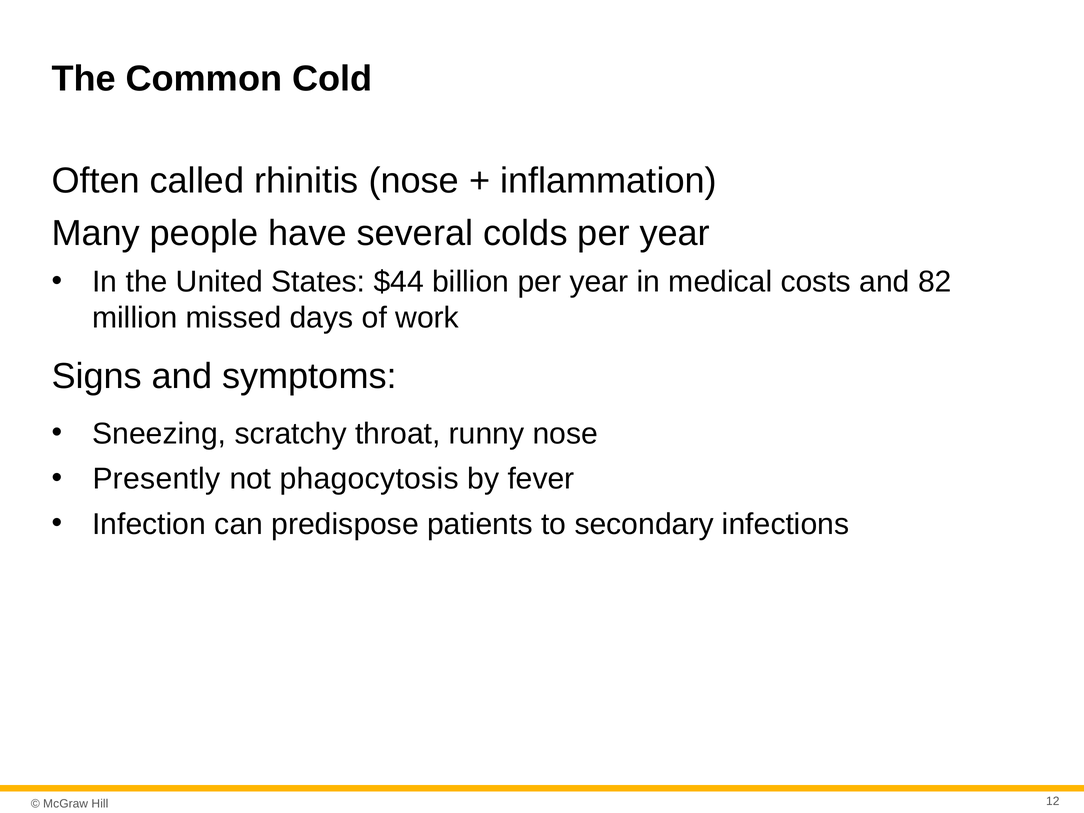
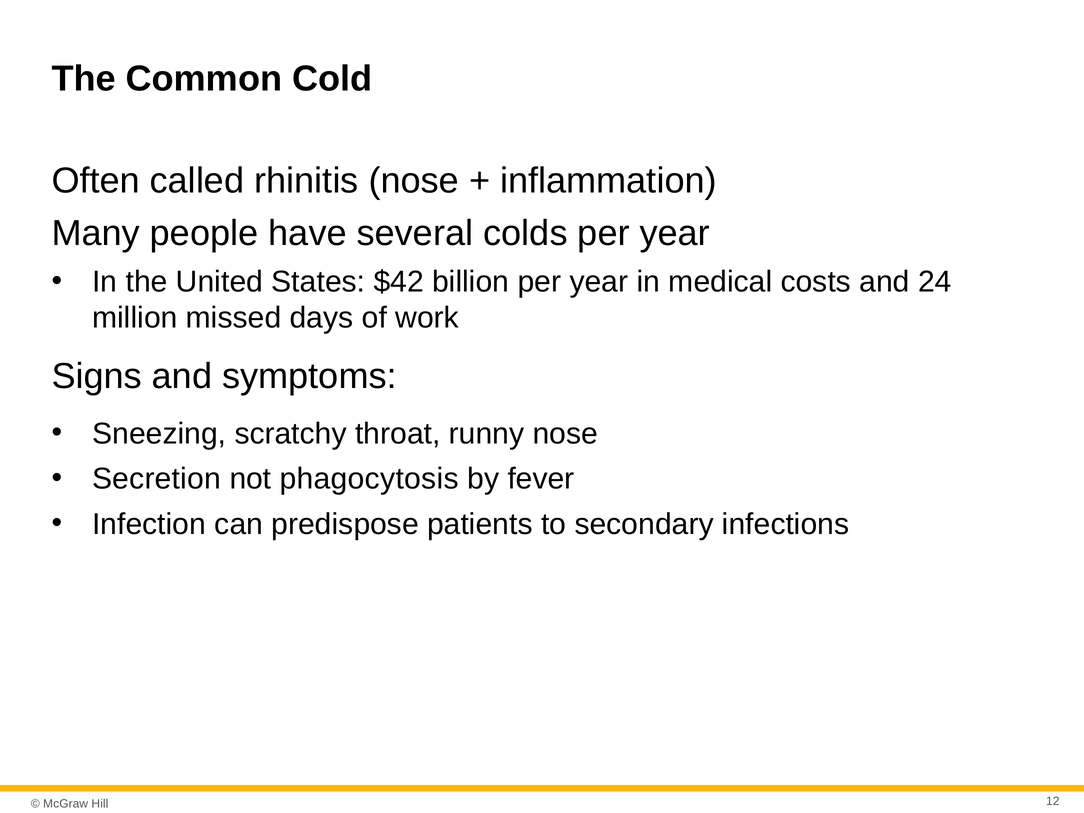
$44: $44 -> $42
82: 82 -> 24
Presently: Presently -> Secretion
